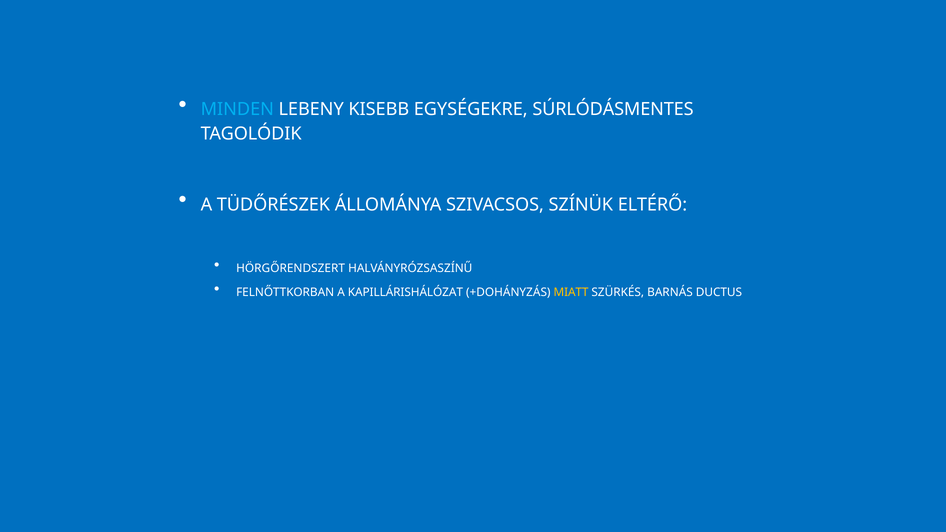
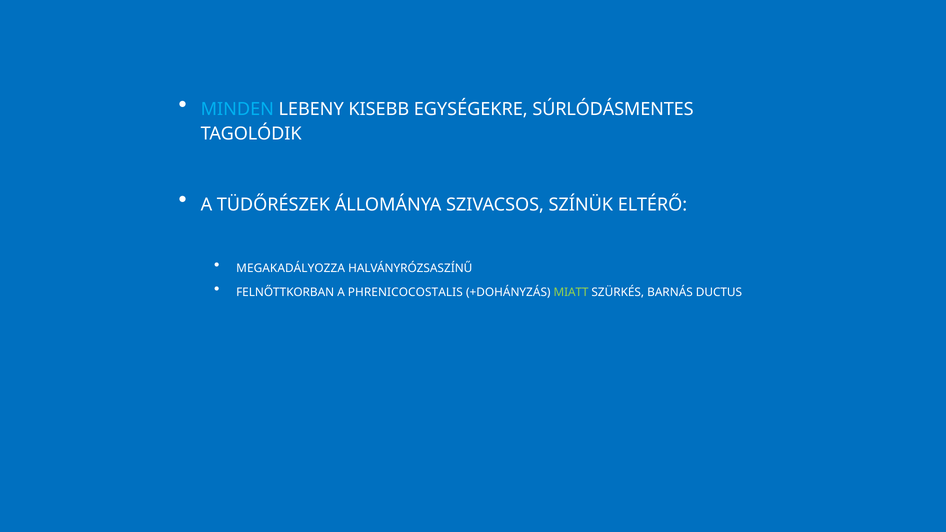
HÖRGŐRENDSZERT: HÖRGŐRENDSZERT -> MEGAKADÁLYOZZA
KAPILLÁRISHÁLÓZAT: KAPILLÁRISHÁLÓZAT -> PHRENICOCOSTALIS
MIATT colour: yellow -> light green
